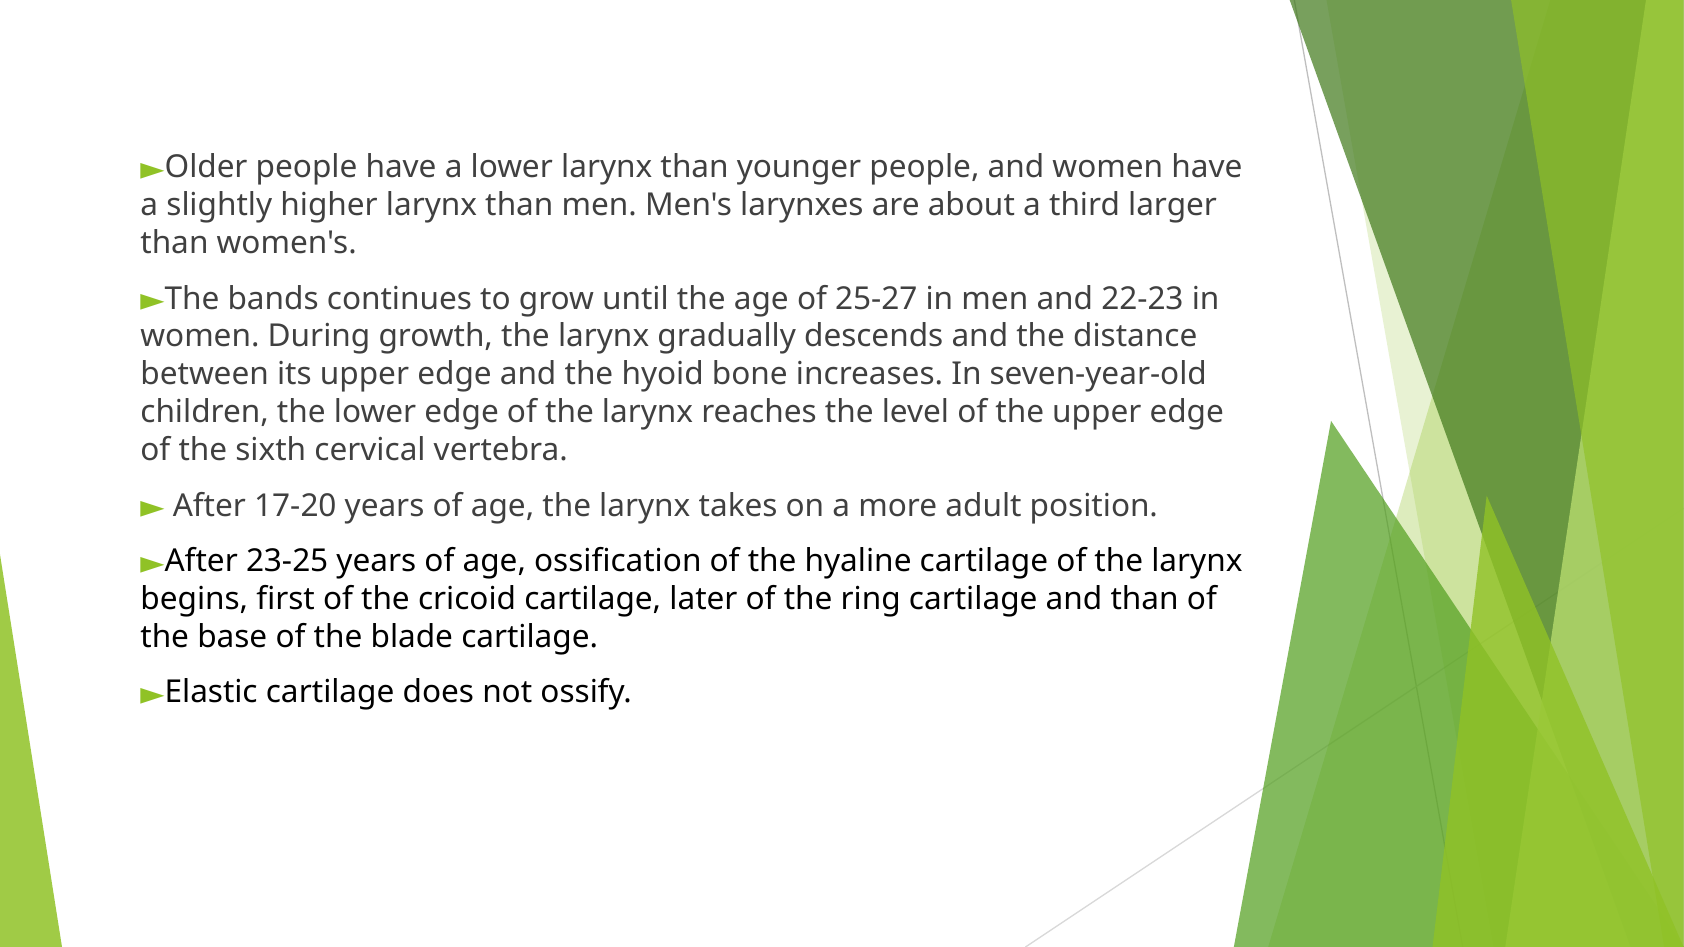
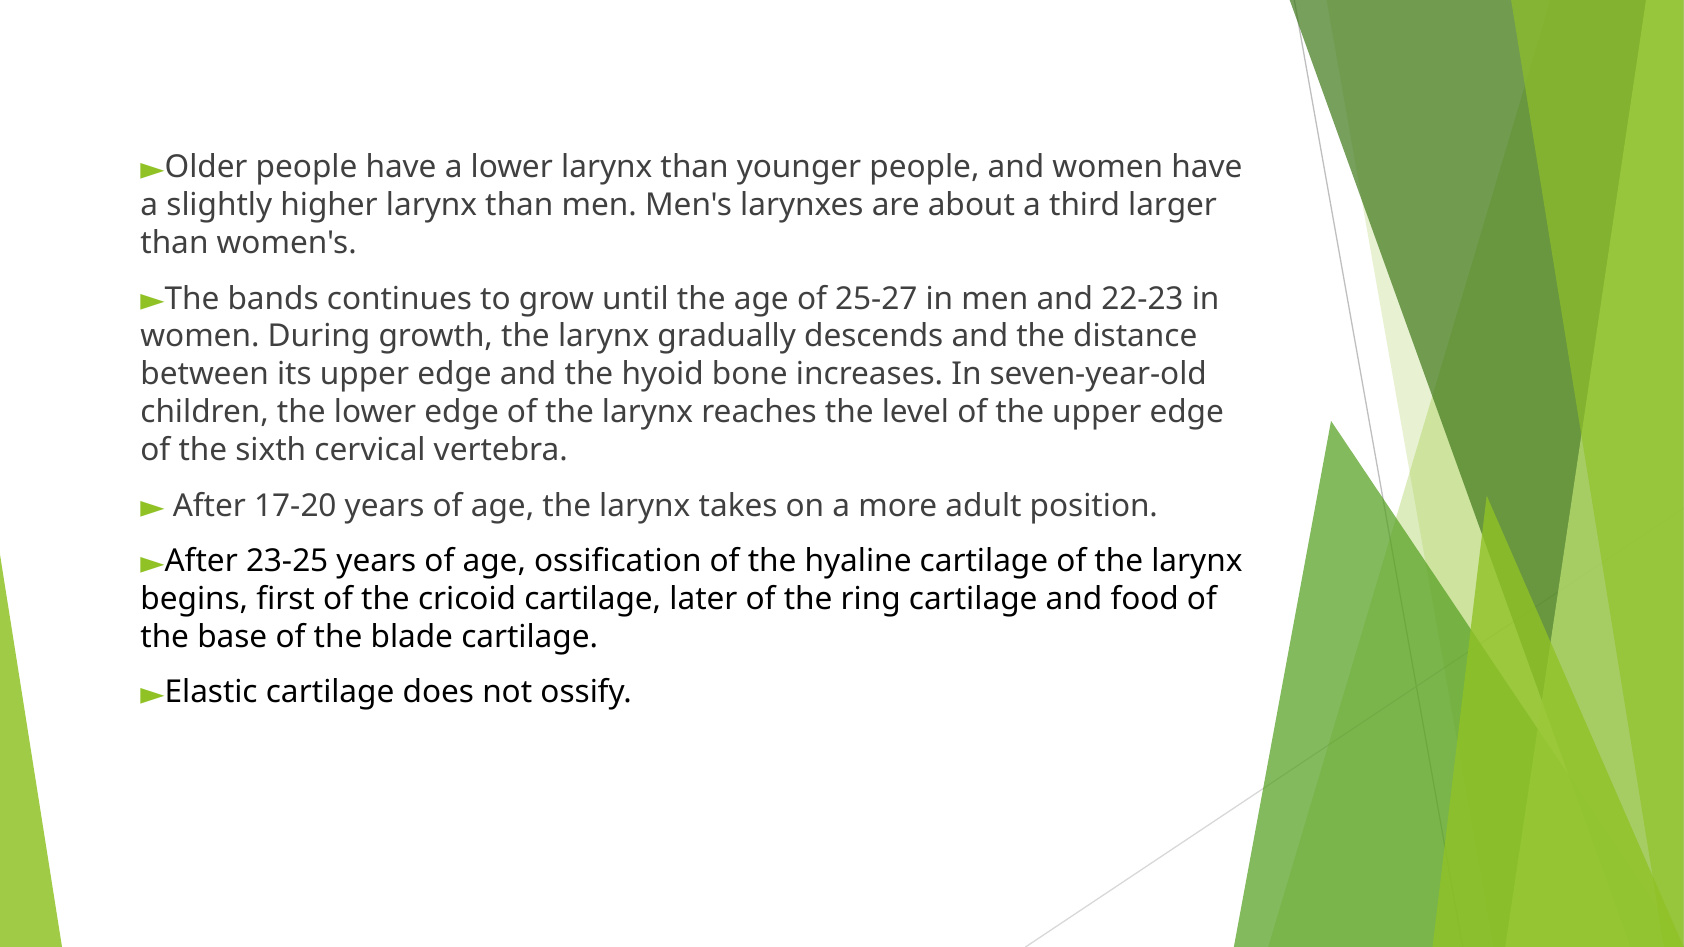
and than: than -> food
